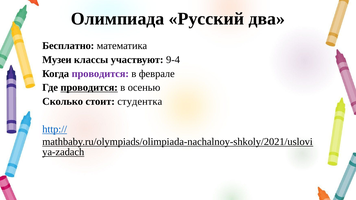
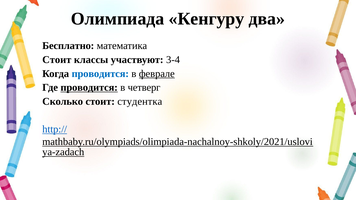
Русский: Русский -> Кенгуру
Музеи at (57, 60): Музеи -> Стоит
9-4: 9-4 -> 3-4
проводится at (100, 74) colour: purple -> blue
феврале underline: none -> present
осенью: осенью -> четверг
